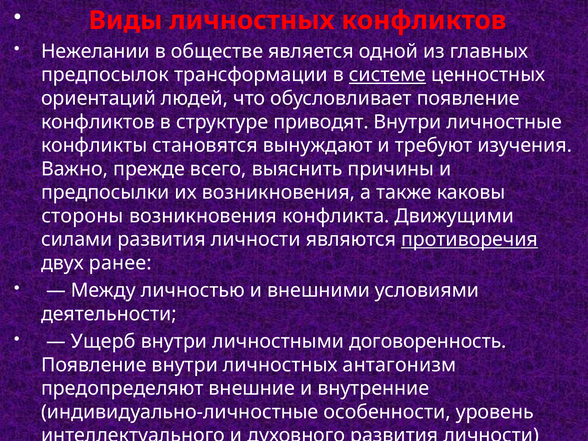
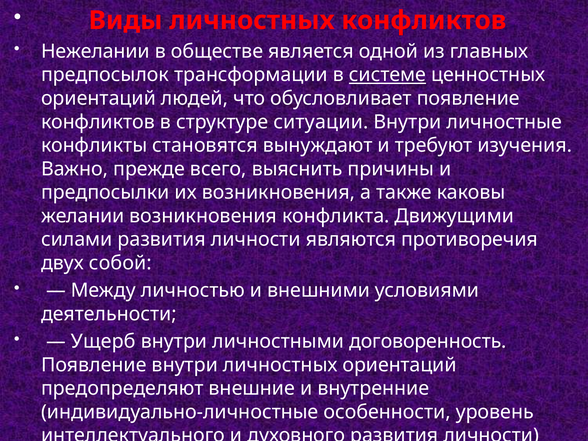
приводят: приводят -> ситуации
стороны: стороны -> желании
противоречия underline: present -> none
ранее: ранее -> собой
личностных антагонизм: антагонизм -> ориентаций
